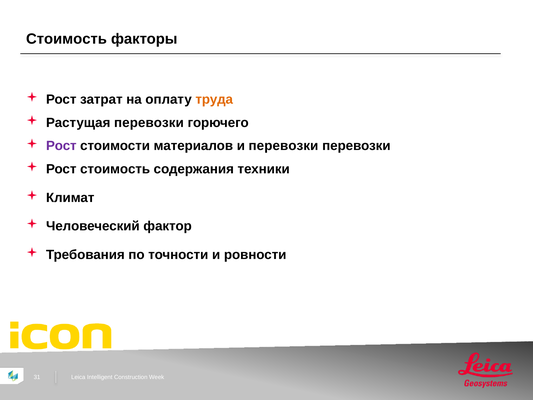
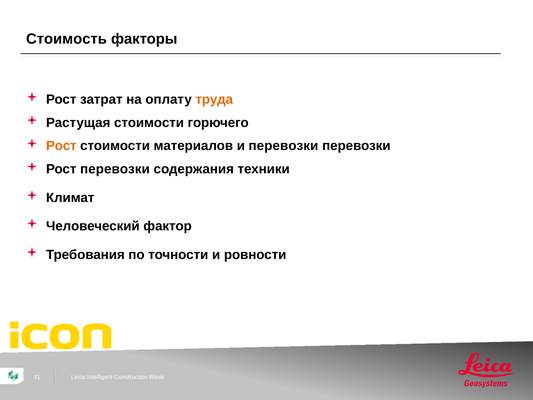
Растущая перевозки: перевозки -> стоимости
Рост at (61, 146) colour: purple -> orange
Рост стоимость: стоимость -> перевозки
